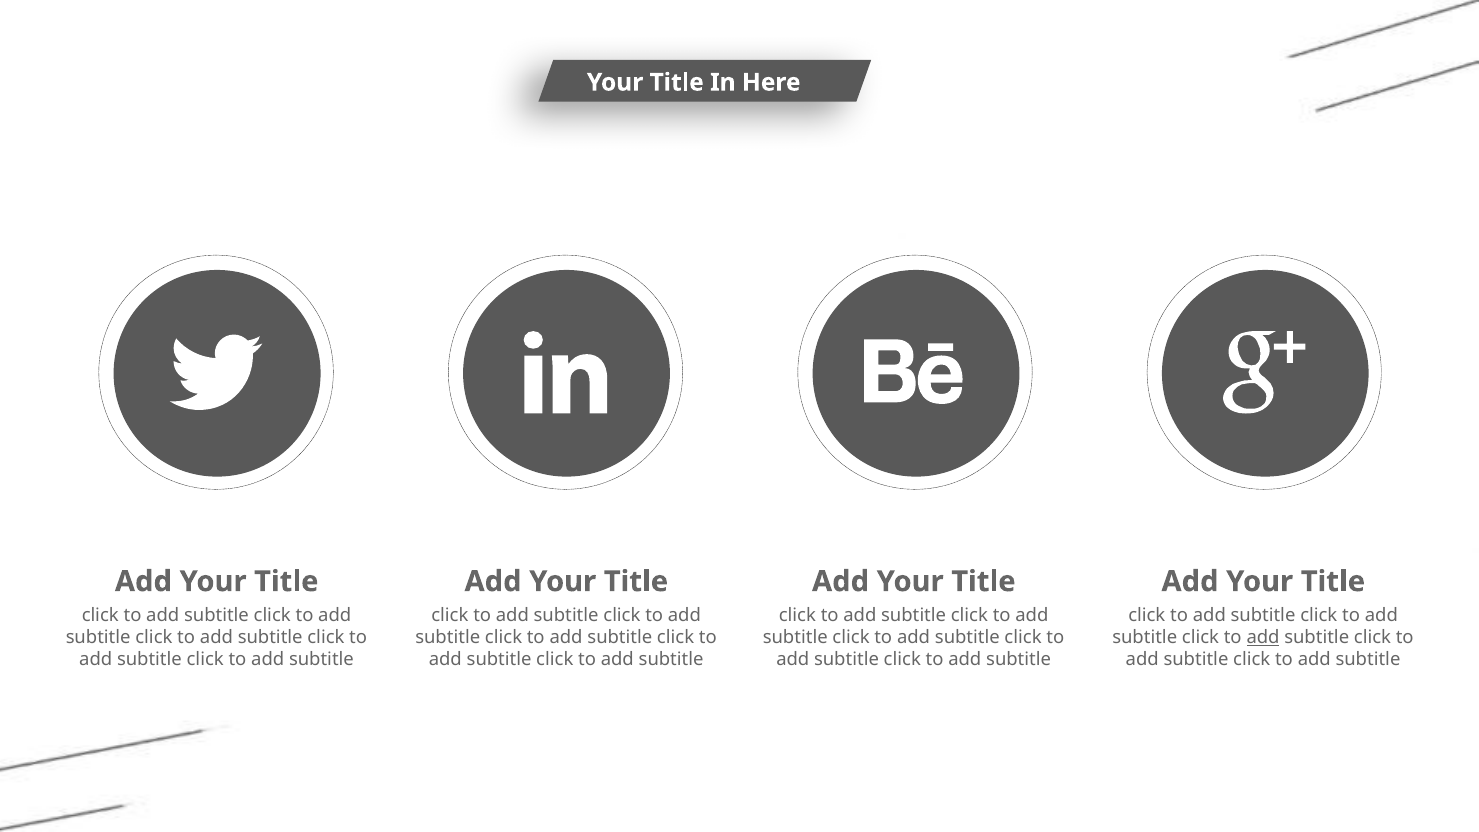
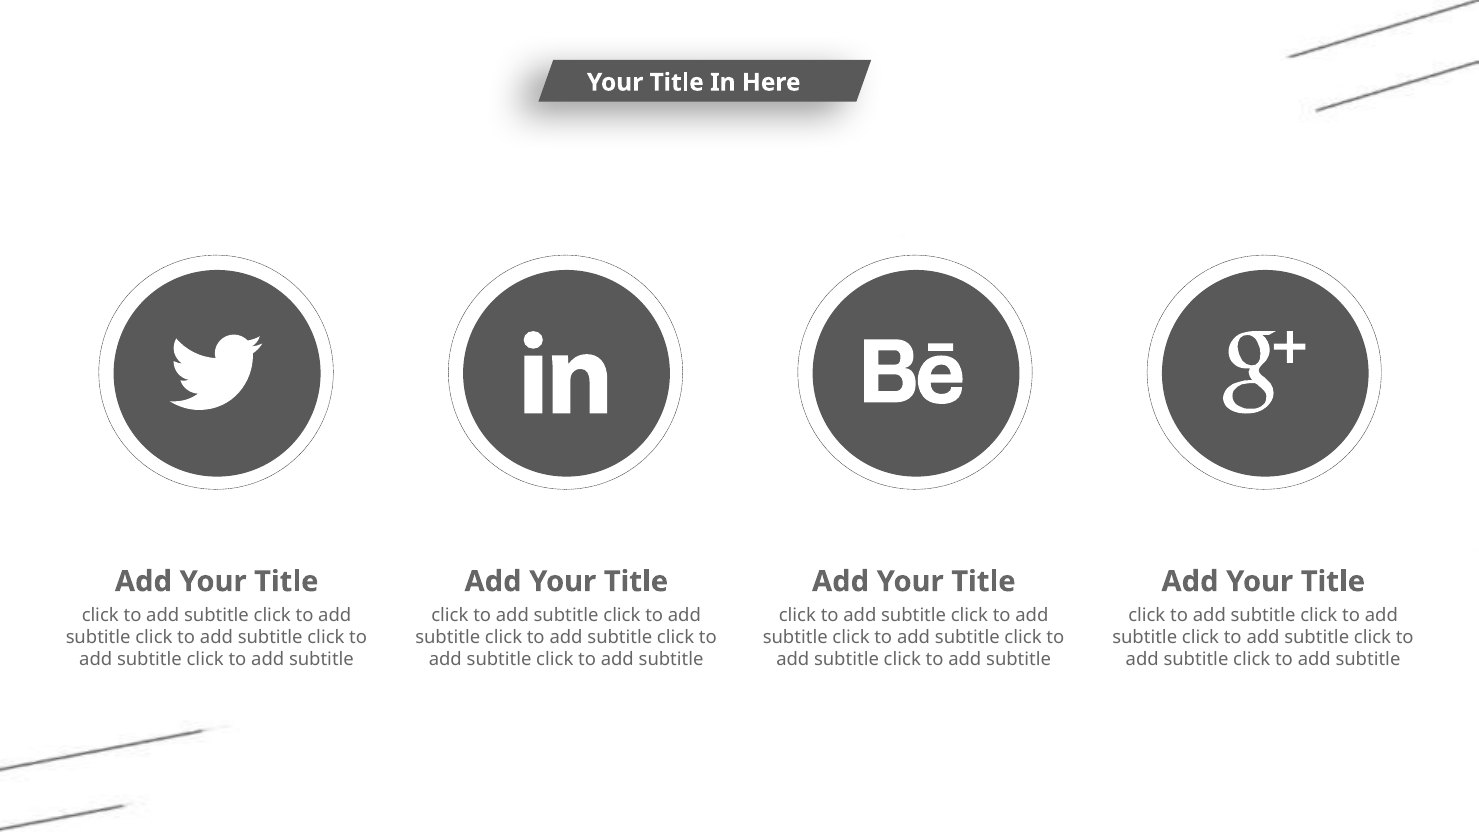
add at (1263, 637) underline: present -> none
